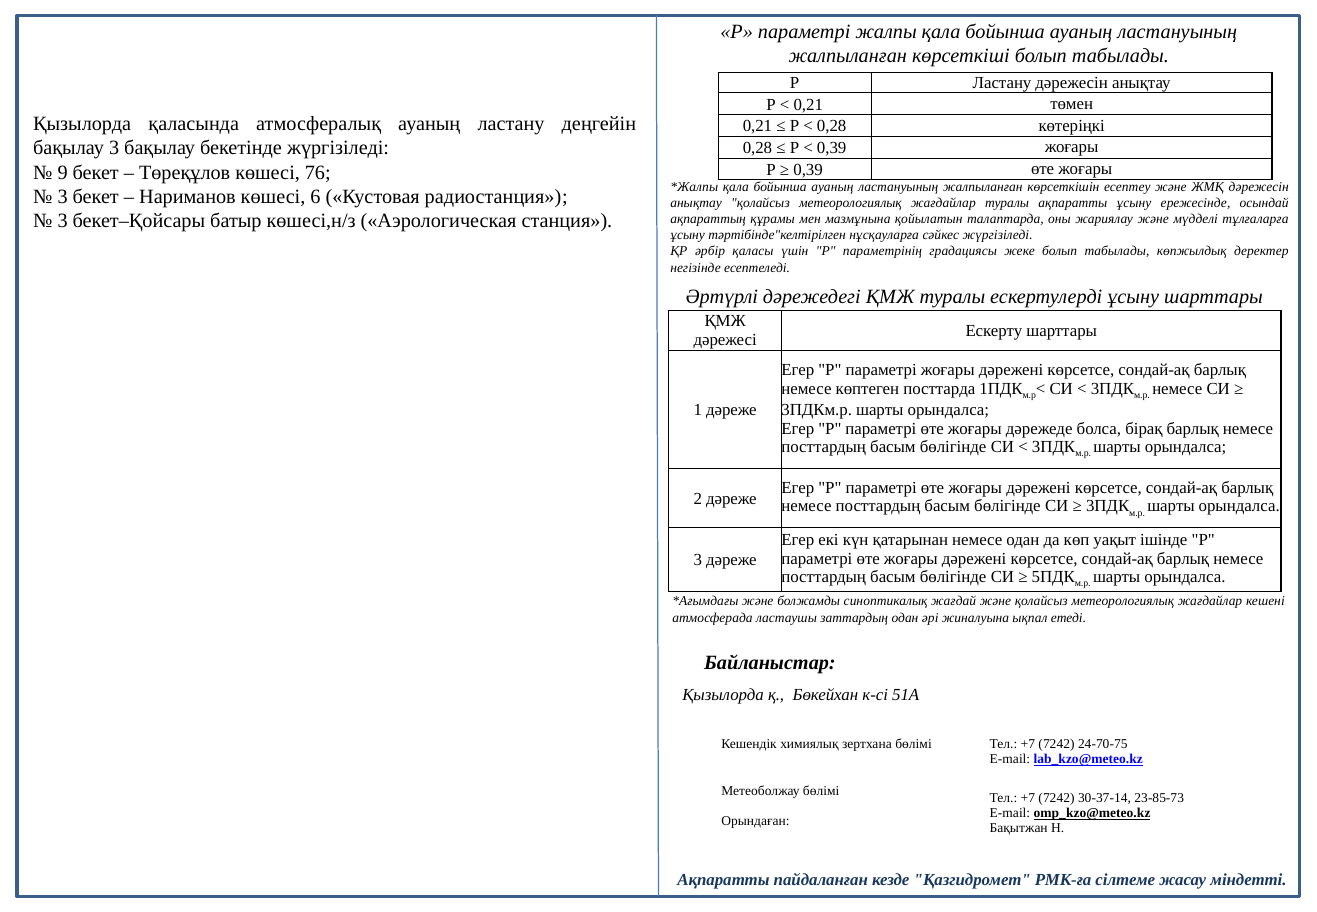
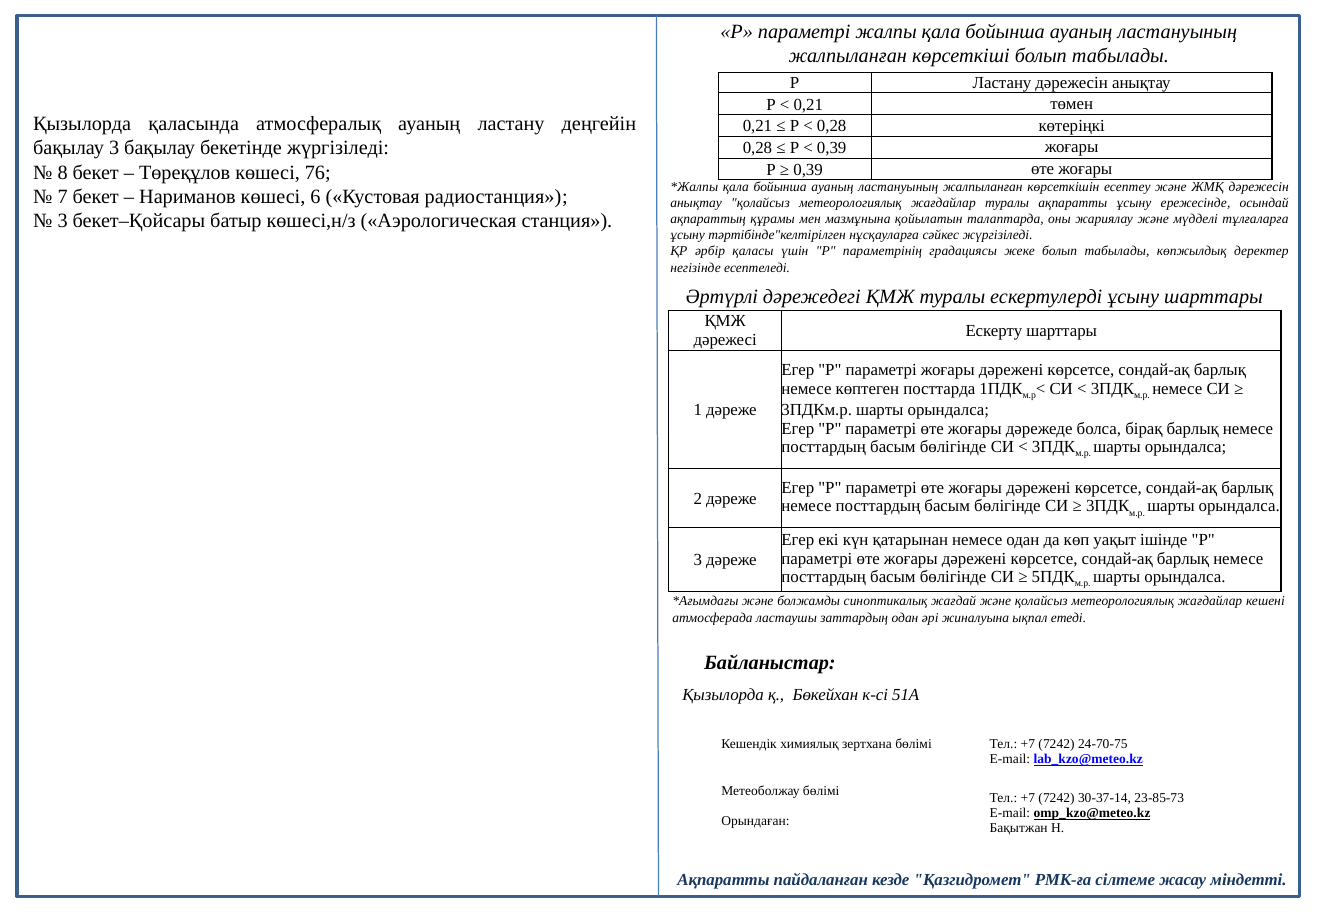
9: 9 -> 8
3 at (63, 197): 3 -> 7
